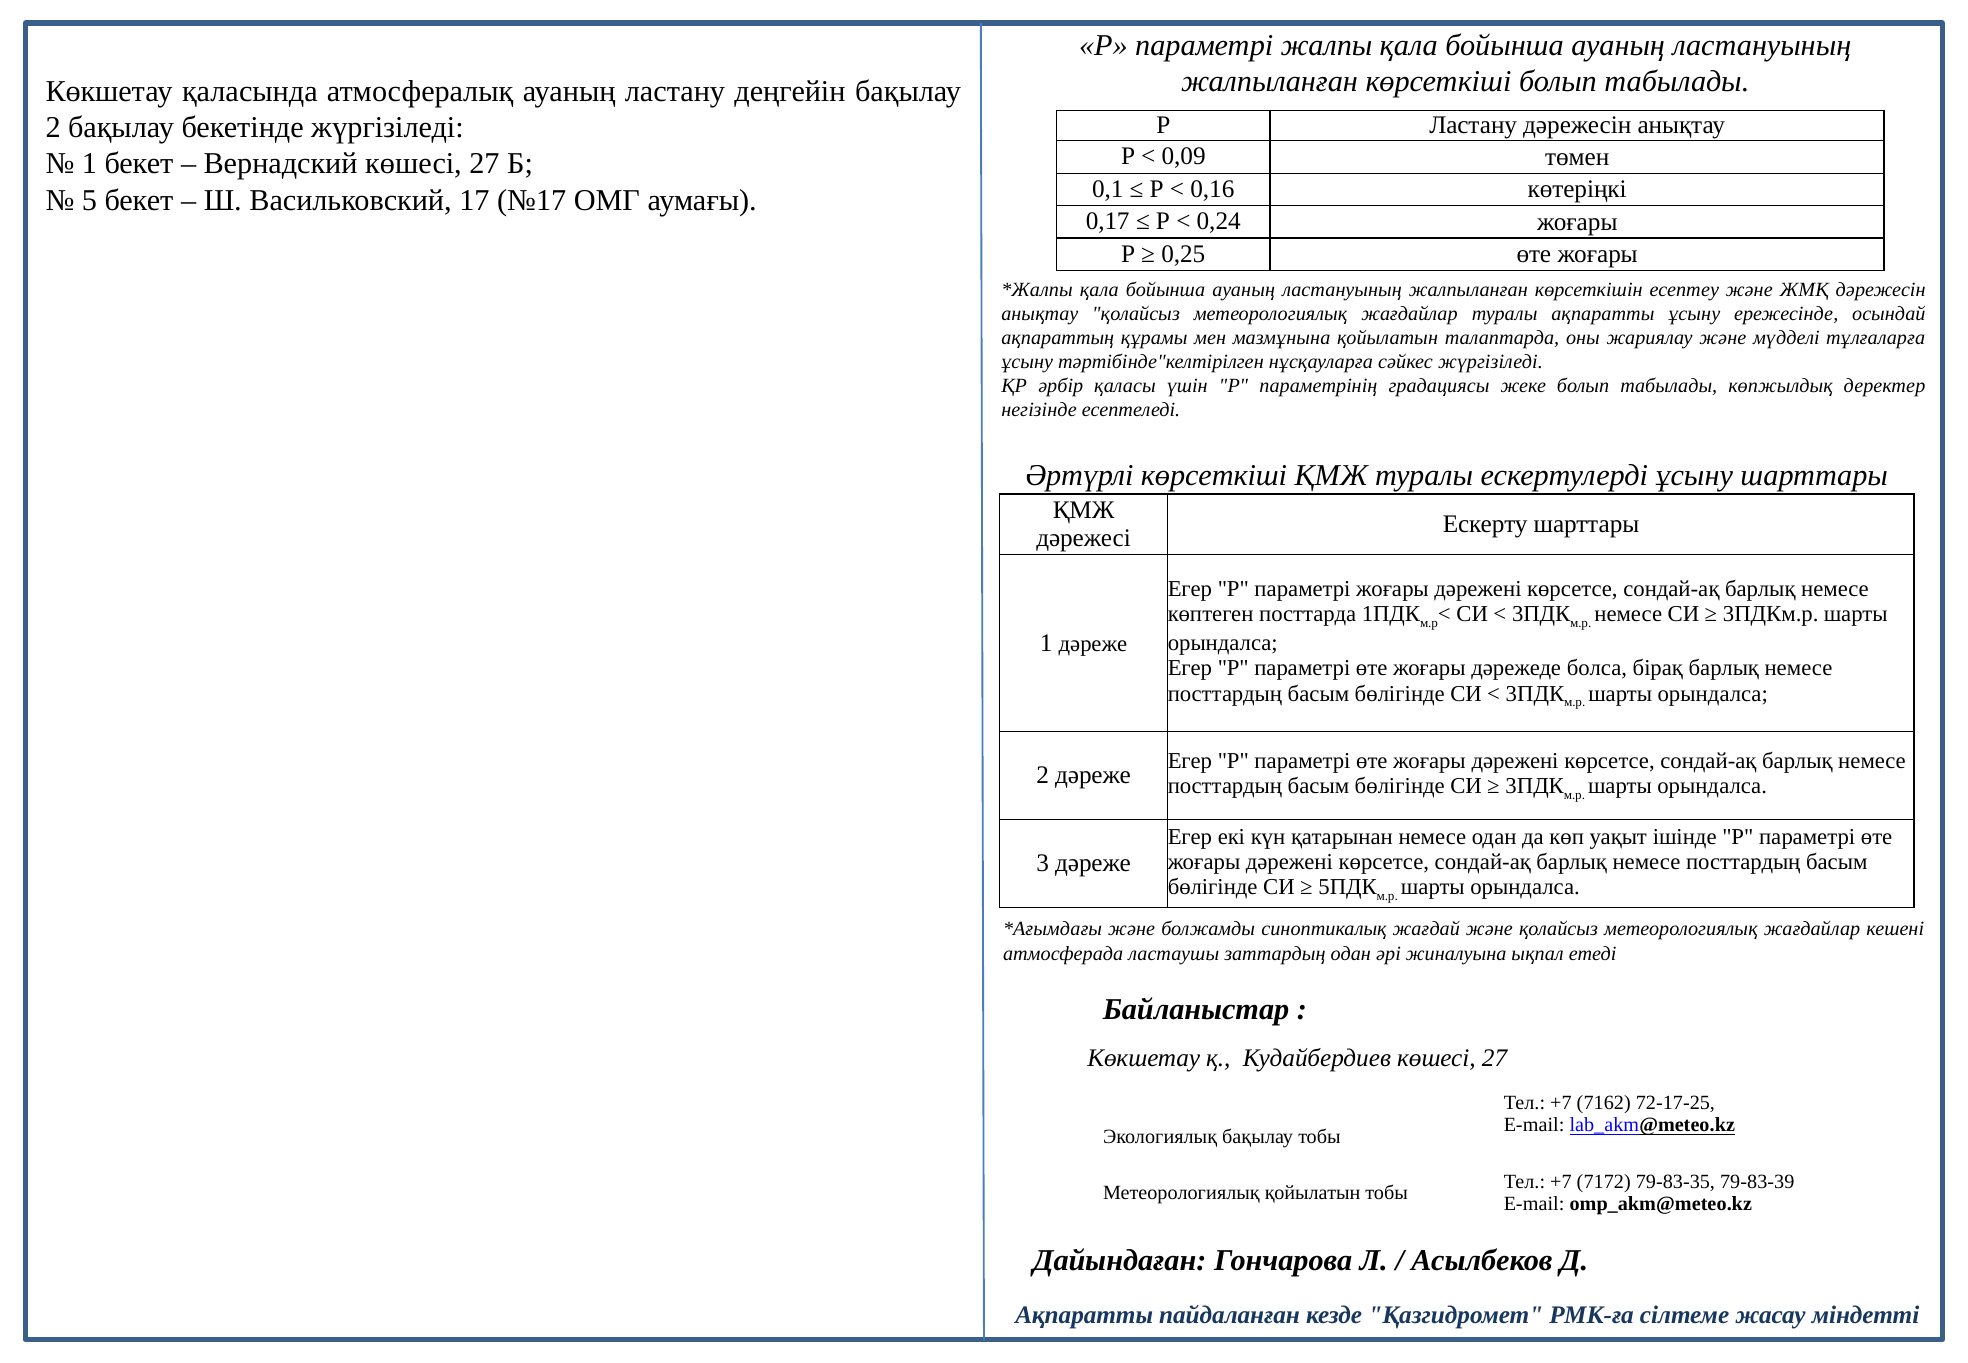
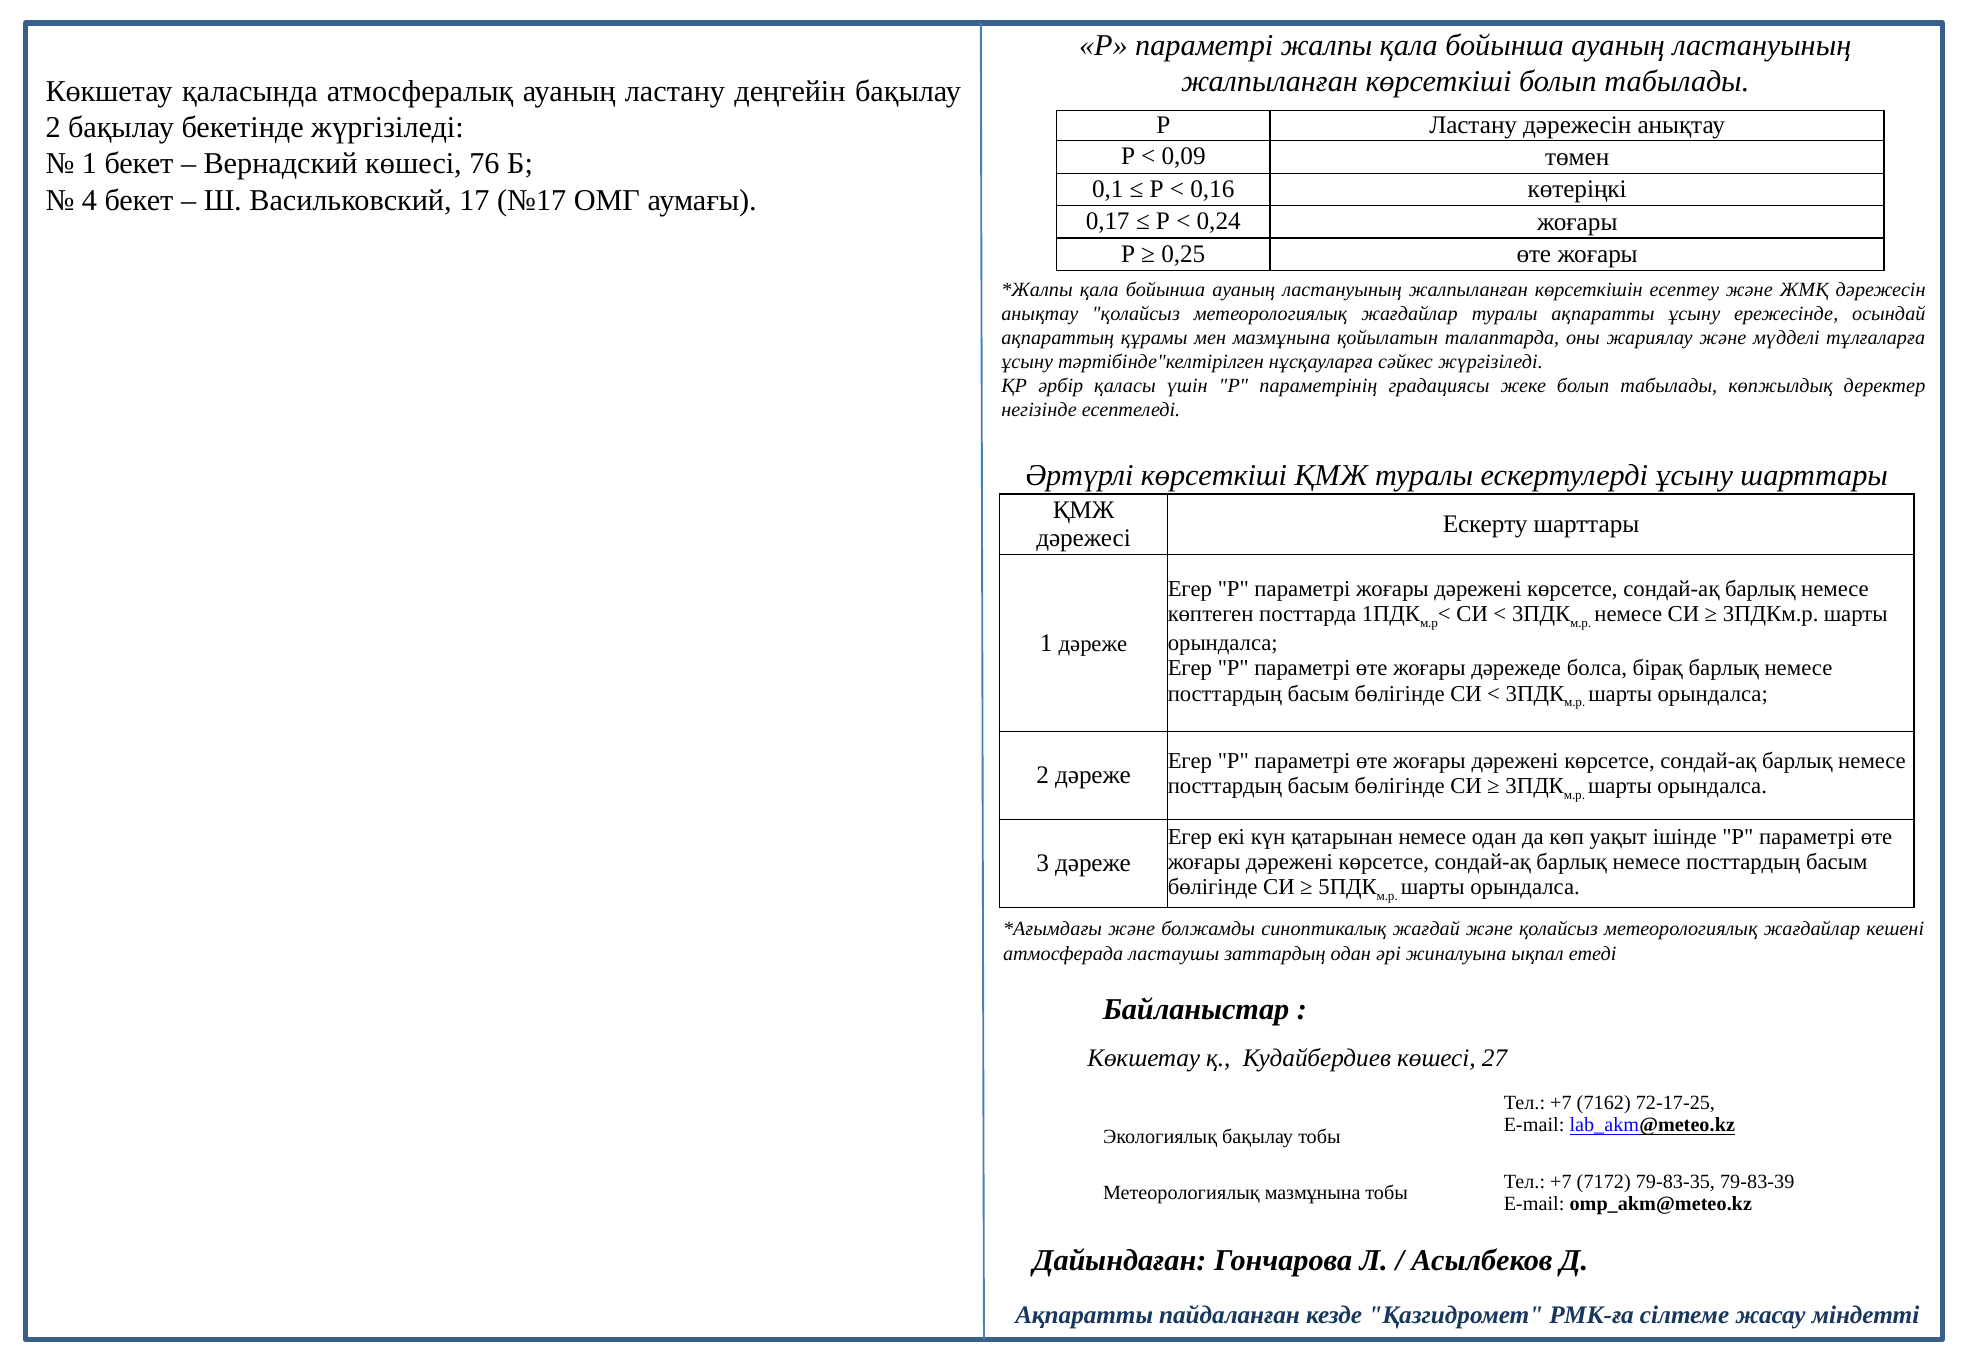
Вернадский көшесі 27: 27 -> 76
5: 5 -> 4
Метеорологиялық қойылатын: қойылатын -> мазмұнына
